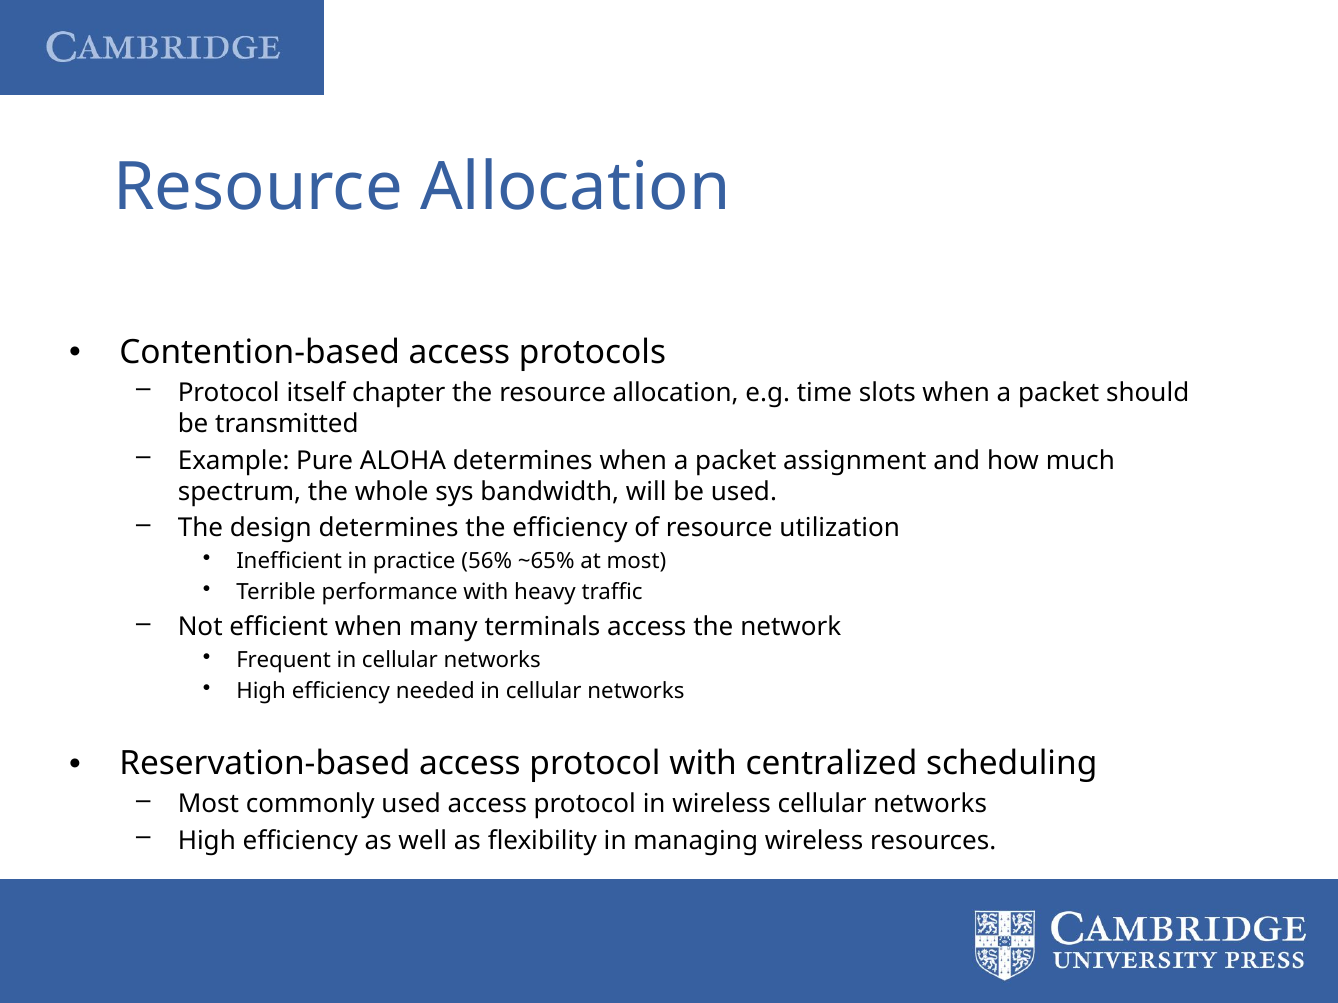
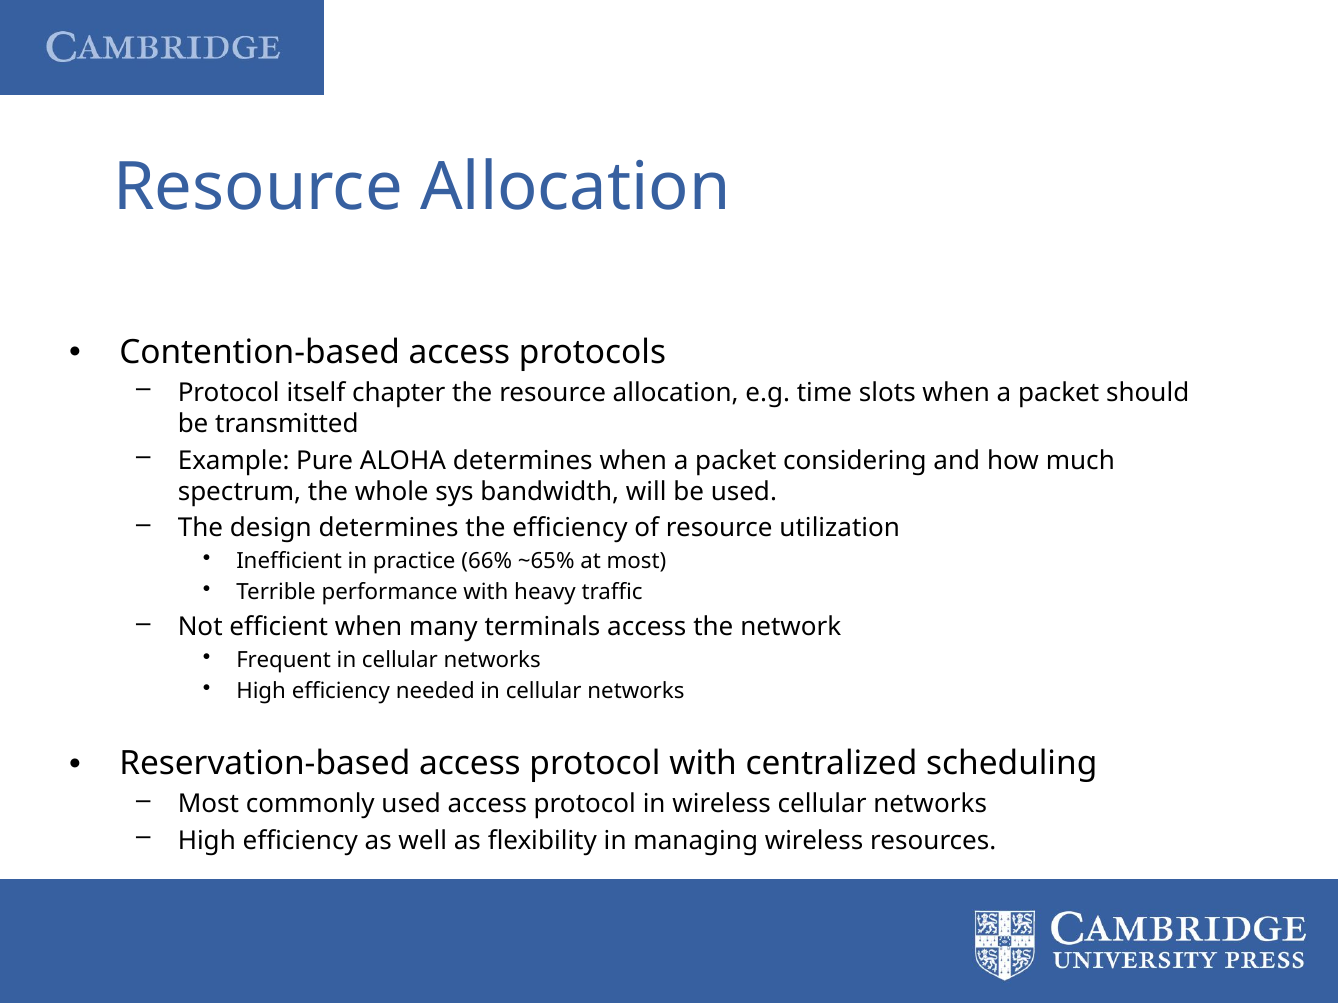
assignment: assignment -> considering
56%: 56% -> 66%
